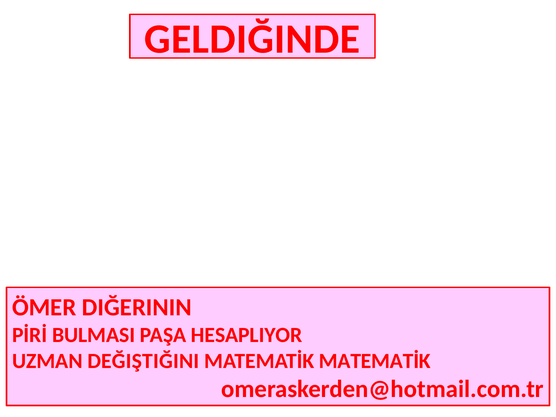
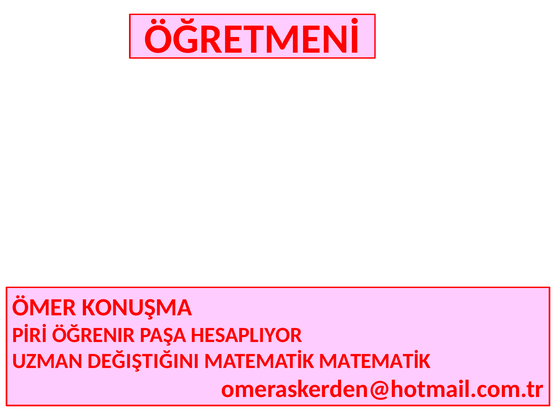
GELDIĞINDE: GELDIĞINDE -> ÖĞRETMENİ
DIĞERININ: DIĞERININ -> KONUŞMA
BULMASI: BULMASI -> ÖĞRENIR
